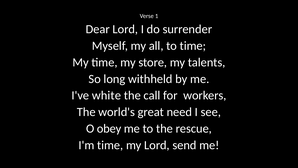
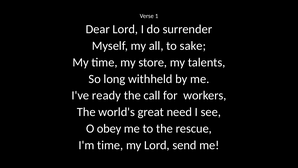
to time: time -> sake
white: white -> ready
